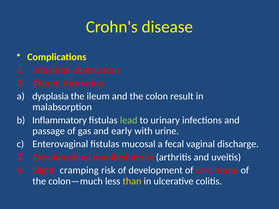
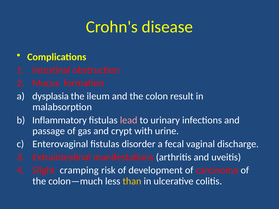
Extent: Extent -> Mucus
lead colour: light green -> pink
early: early -> crypt
mucosal: mucosal -> disorder
